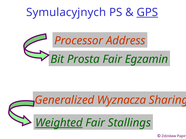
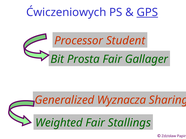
Symulacyjnych: Symulacyjnych -> Ćwiczeniowych
Address: Address -> Student
Egzamin: Egzamin -> Gallager
Weighted underline: present -> none
